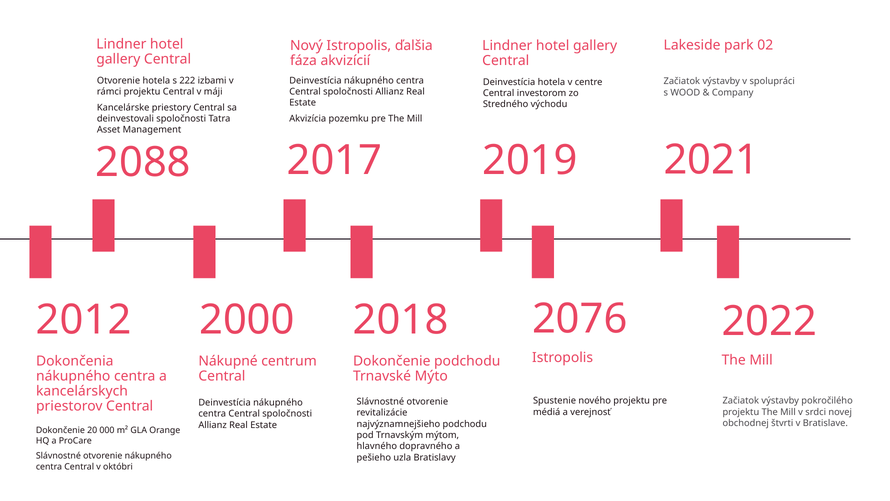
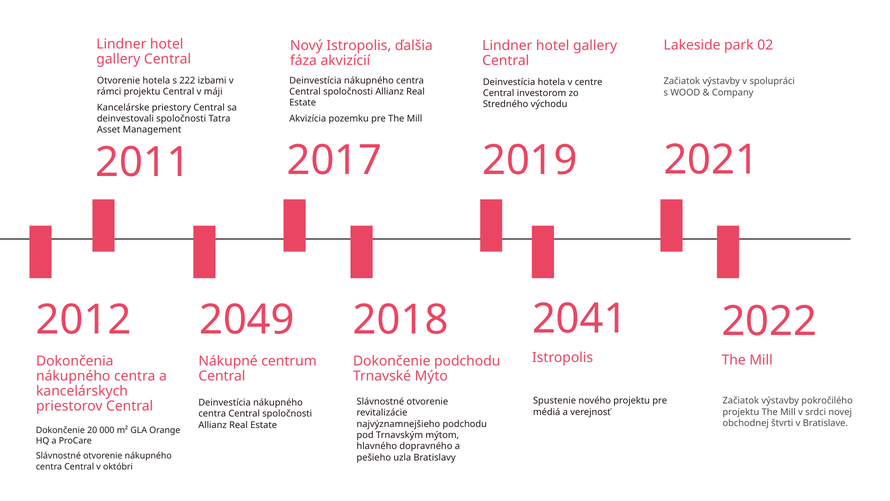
2088: 2088 -> 2011
2000: 2000 -> 2049
2076: 2076 -> 2041
